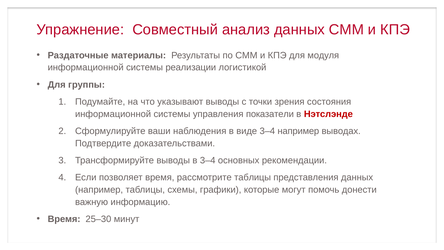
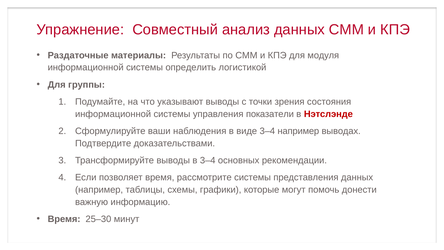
реализации: реализации -> определить
рассмотрите таблицы: таблицы -> системы
